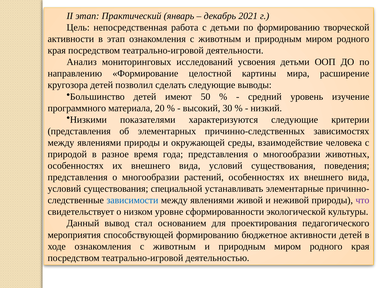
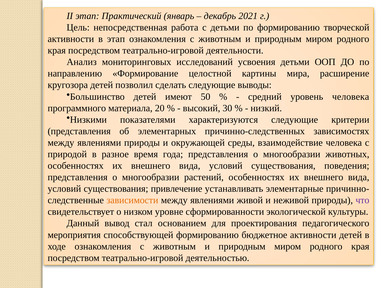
уровень изучение: изучение -> человека
специальной: специальной -> привлечение
зависимости colour: blue -> orange
